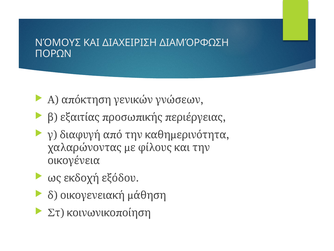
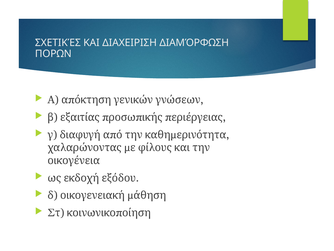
ΝΌΜΟΥΣ: ΝΌΜΟΥΣ -> ΣΧΕΤΙΚΈΣ
